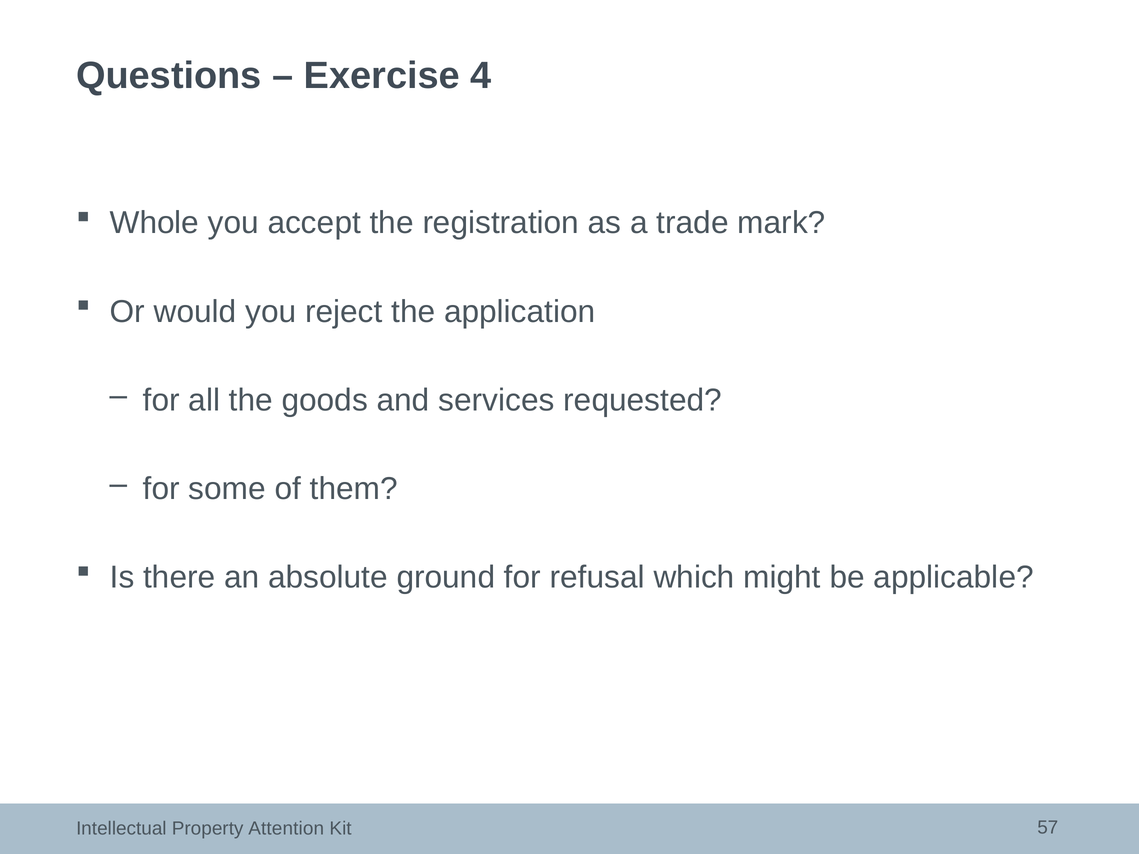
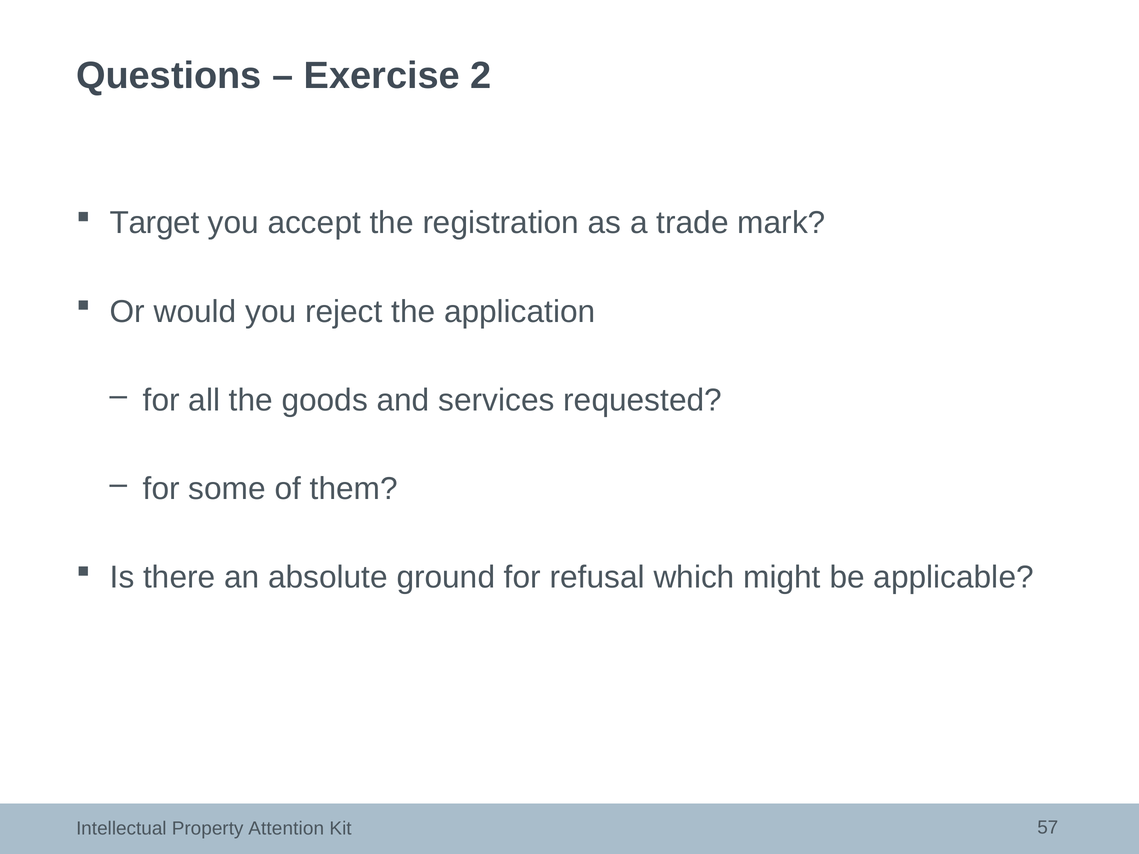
4: 4 -> 2
Whole: Whole -> Target
